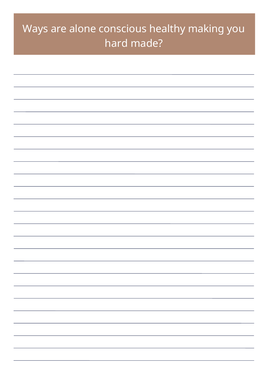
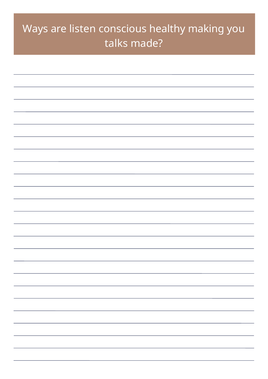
alone: alone -> listen
hard: hard -> talks
